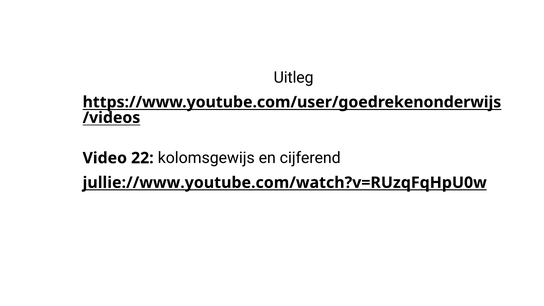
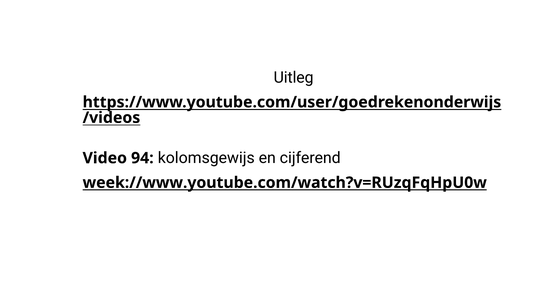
22: 22 -> 94
jullie://www.youtube.com/watch?v=RUzqFqHpU0w: jullie://www.youtube.com/watch?v=RUzqFqHpU0w -> week://www.youtube.com/watch?v=RUzqFqHpU0w
